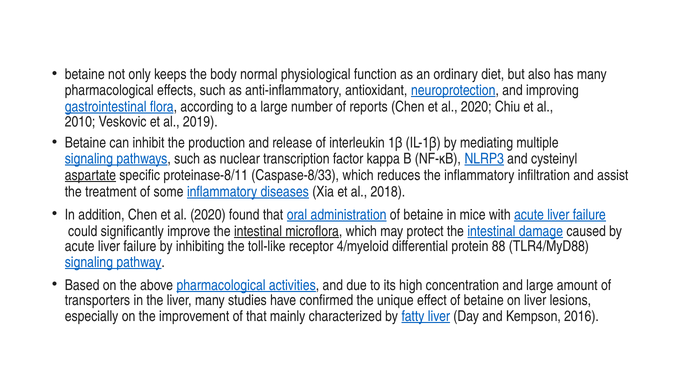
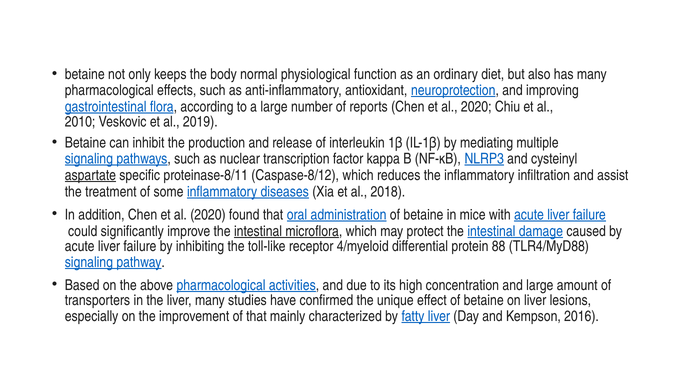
Caspase-8/33: Caspase-8/33 -> Caspase-8/12
